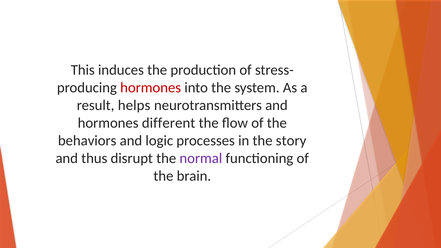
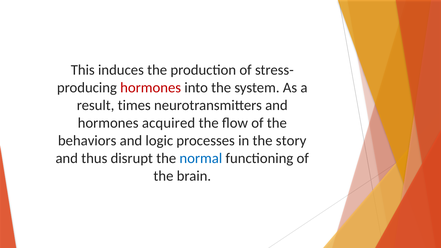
helps: helps -> times
different: different -> acquired
normal colour: purple -> blue
